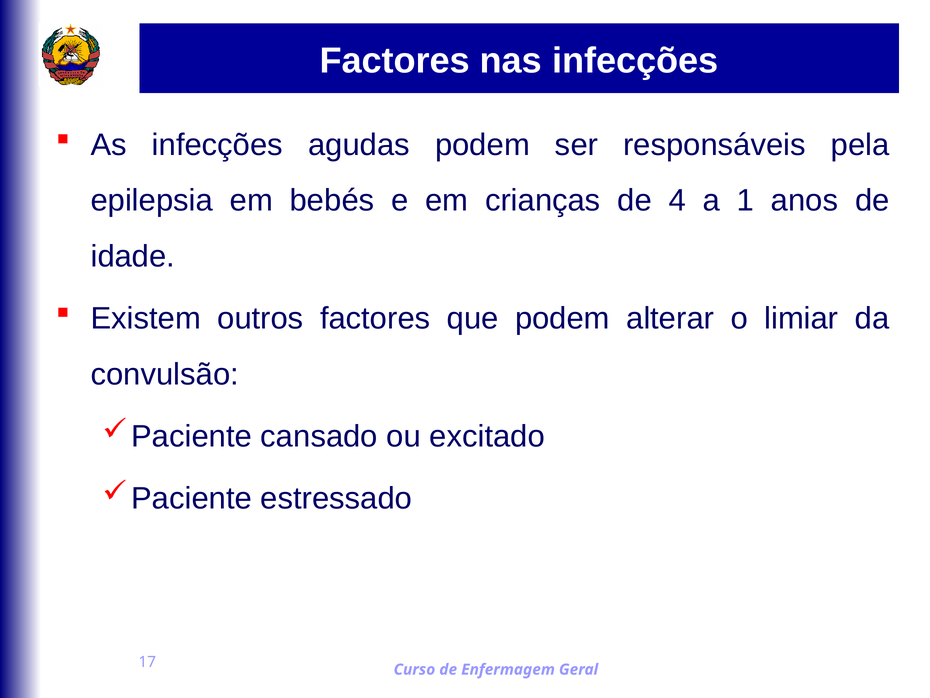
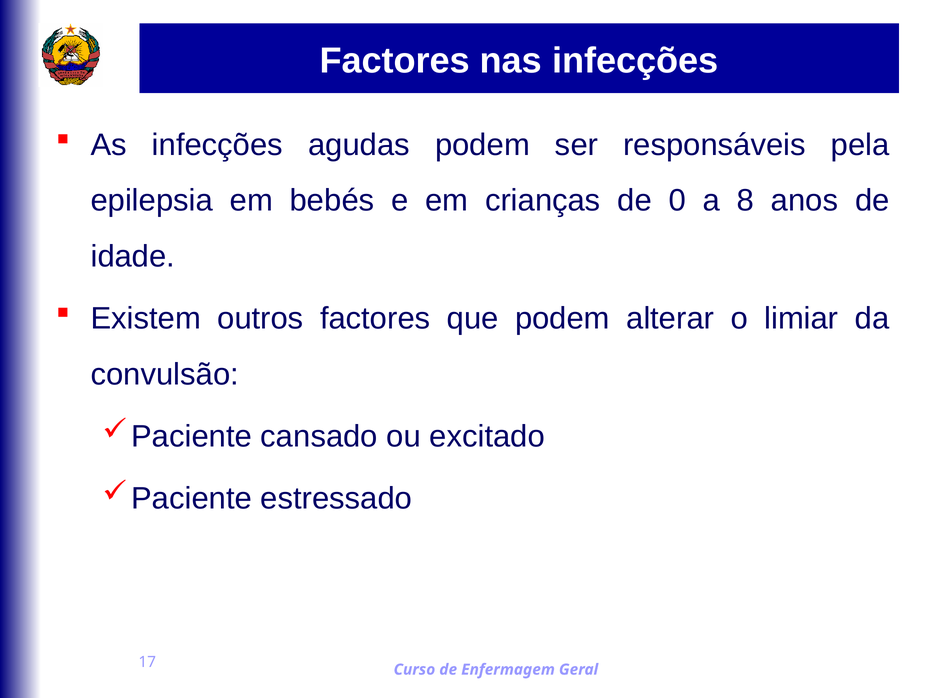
4: 4 -> 0
1: 1 -> 8
